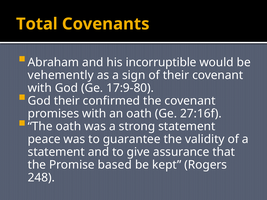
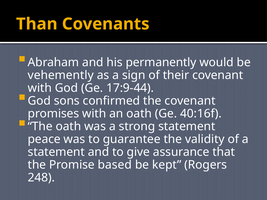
Total: Total -> Than
incorruptible: incorruptible -> permanently
17:9-80: 17:9-80 -> 17:9-44
God their: their -> sons
27:16f: 27:16f -> 40:16f
